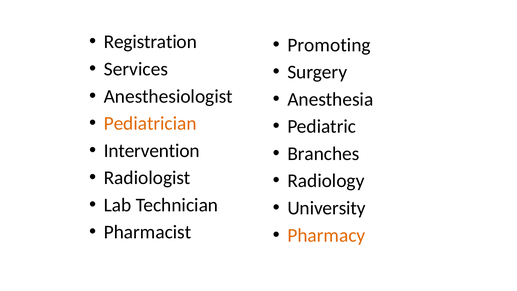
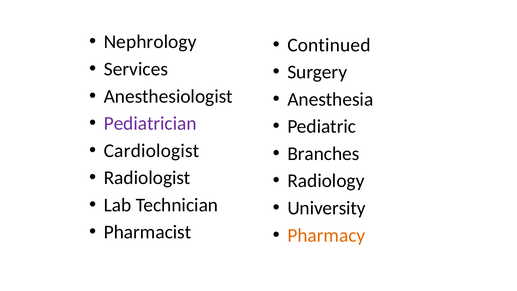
Registration: Registration -> Nephrology
Promoting: Promoting -> Continued
Pediatrician colour: orange -> purple
Intervention: Intervention -> Cardiologist
